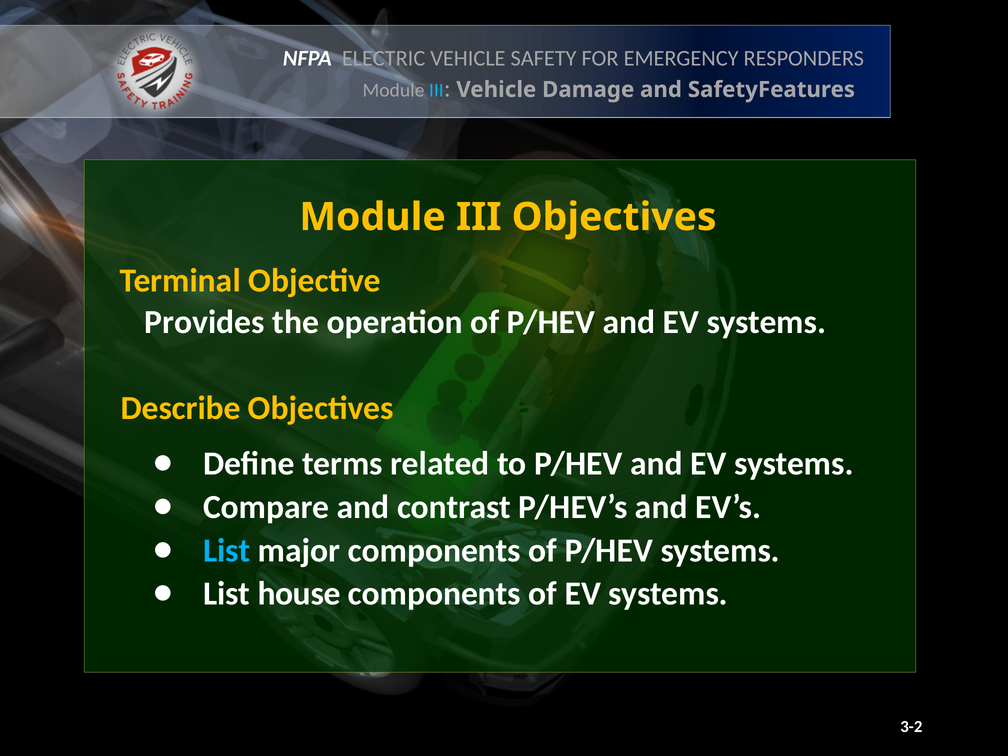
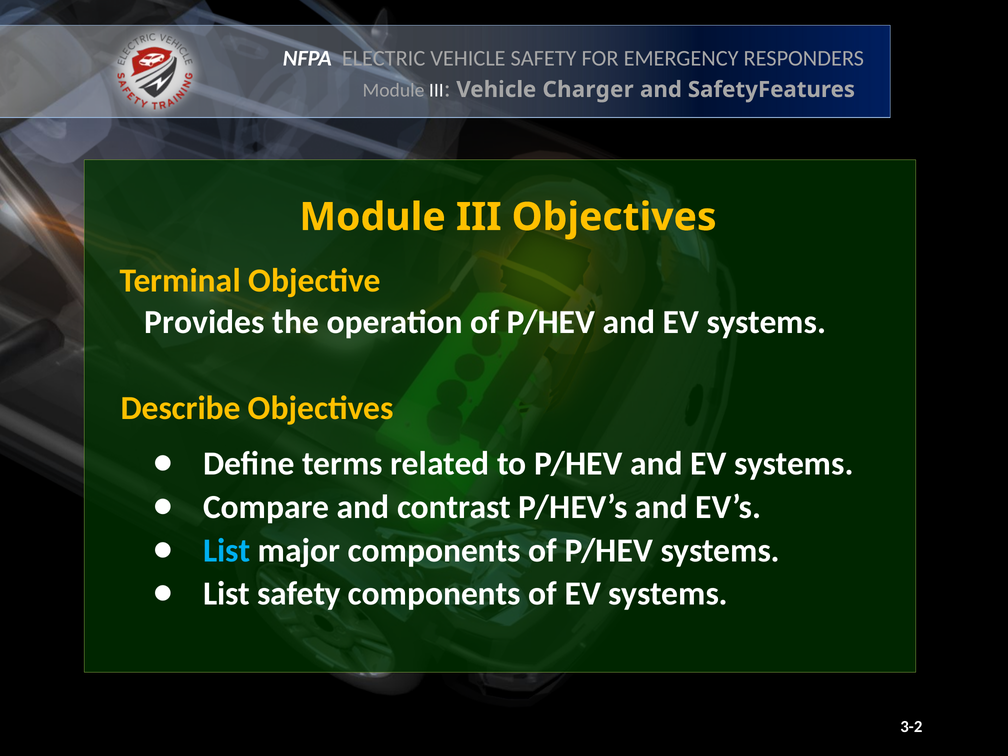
III at (436, 91) colour: light blue -> white
Damage: Damage -> Charger
List house: house -> safety
